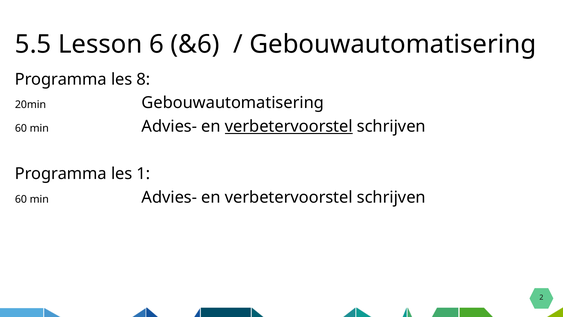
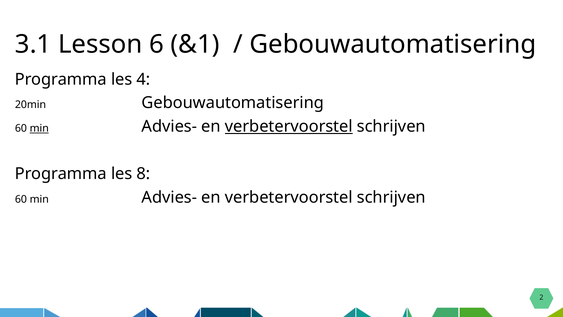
5.5: 5.5 -> 3.1
&6: &6 -> &1
8: 8 -> 4
min at (39, 128) underline: none -> present
1: 1 -> 8
